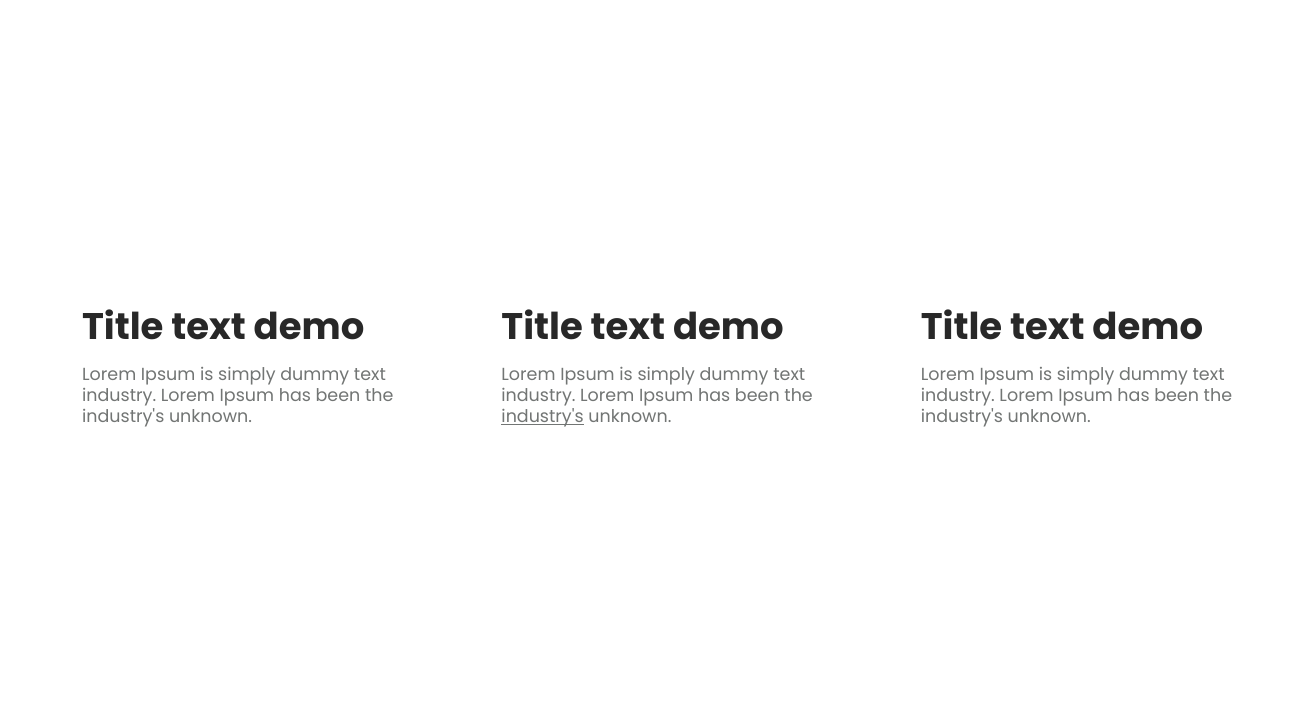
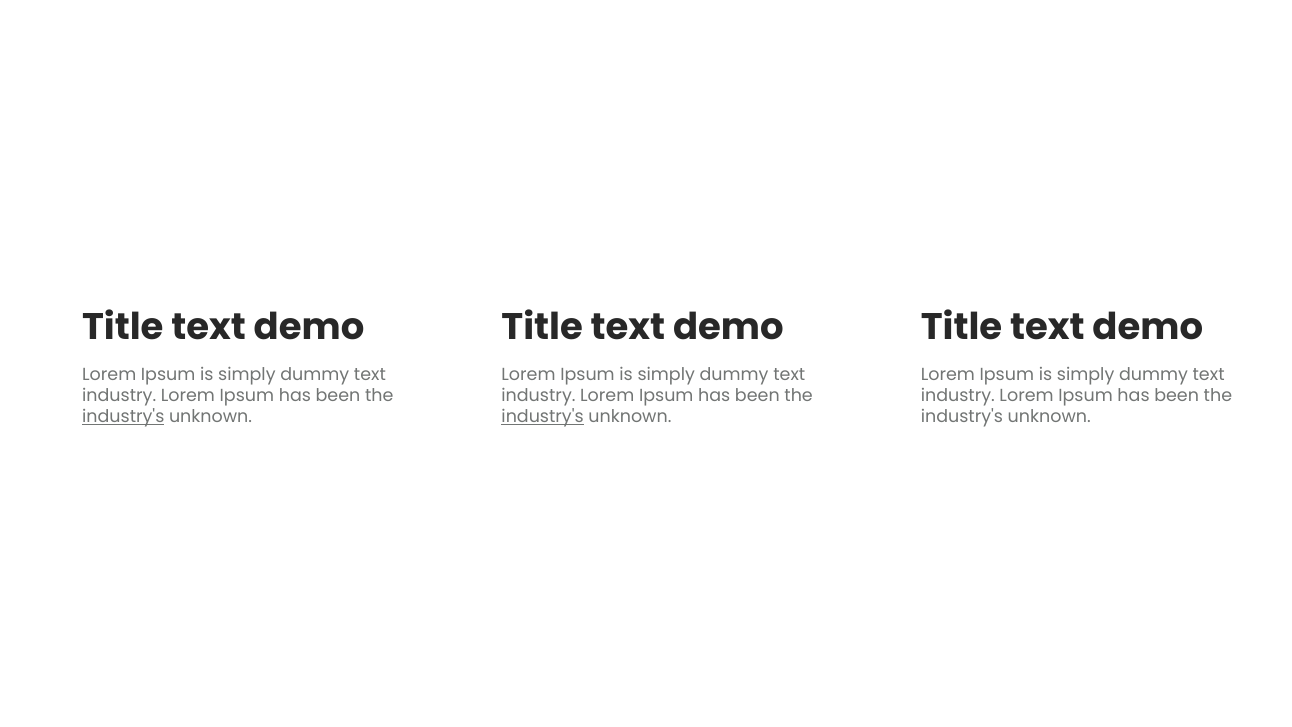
industry's at (123, 417) underline: none -> present
